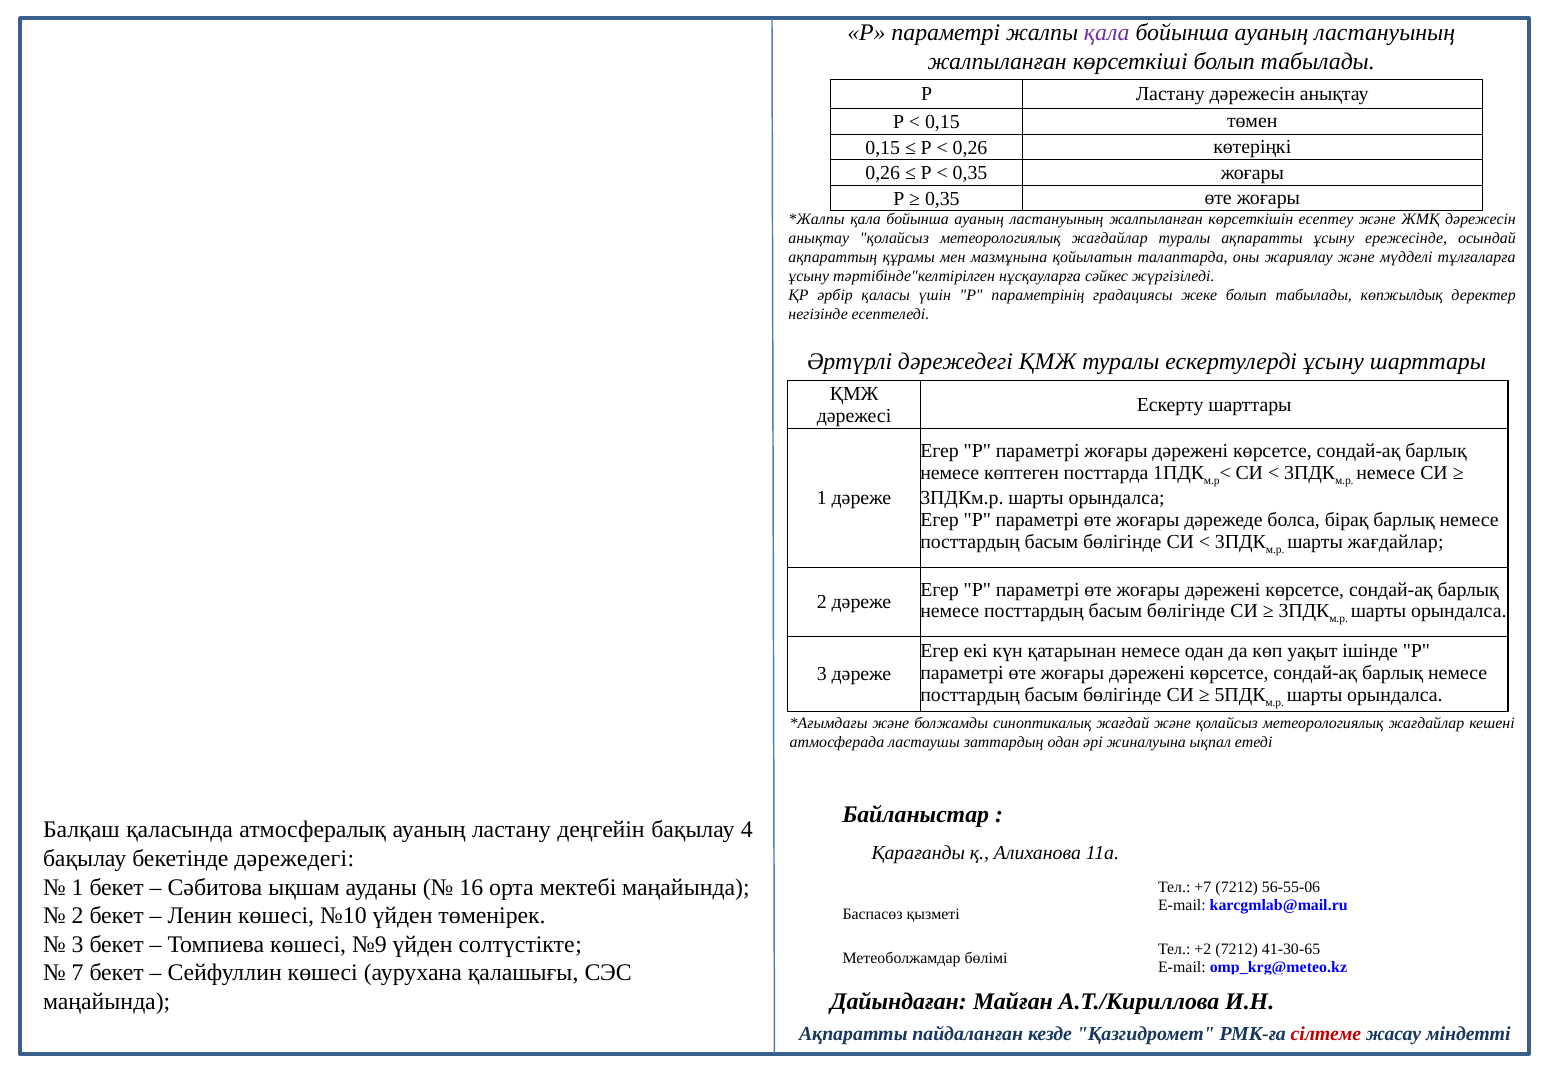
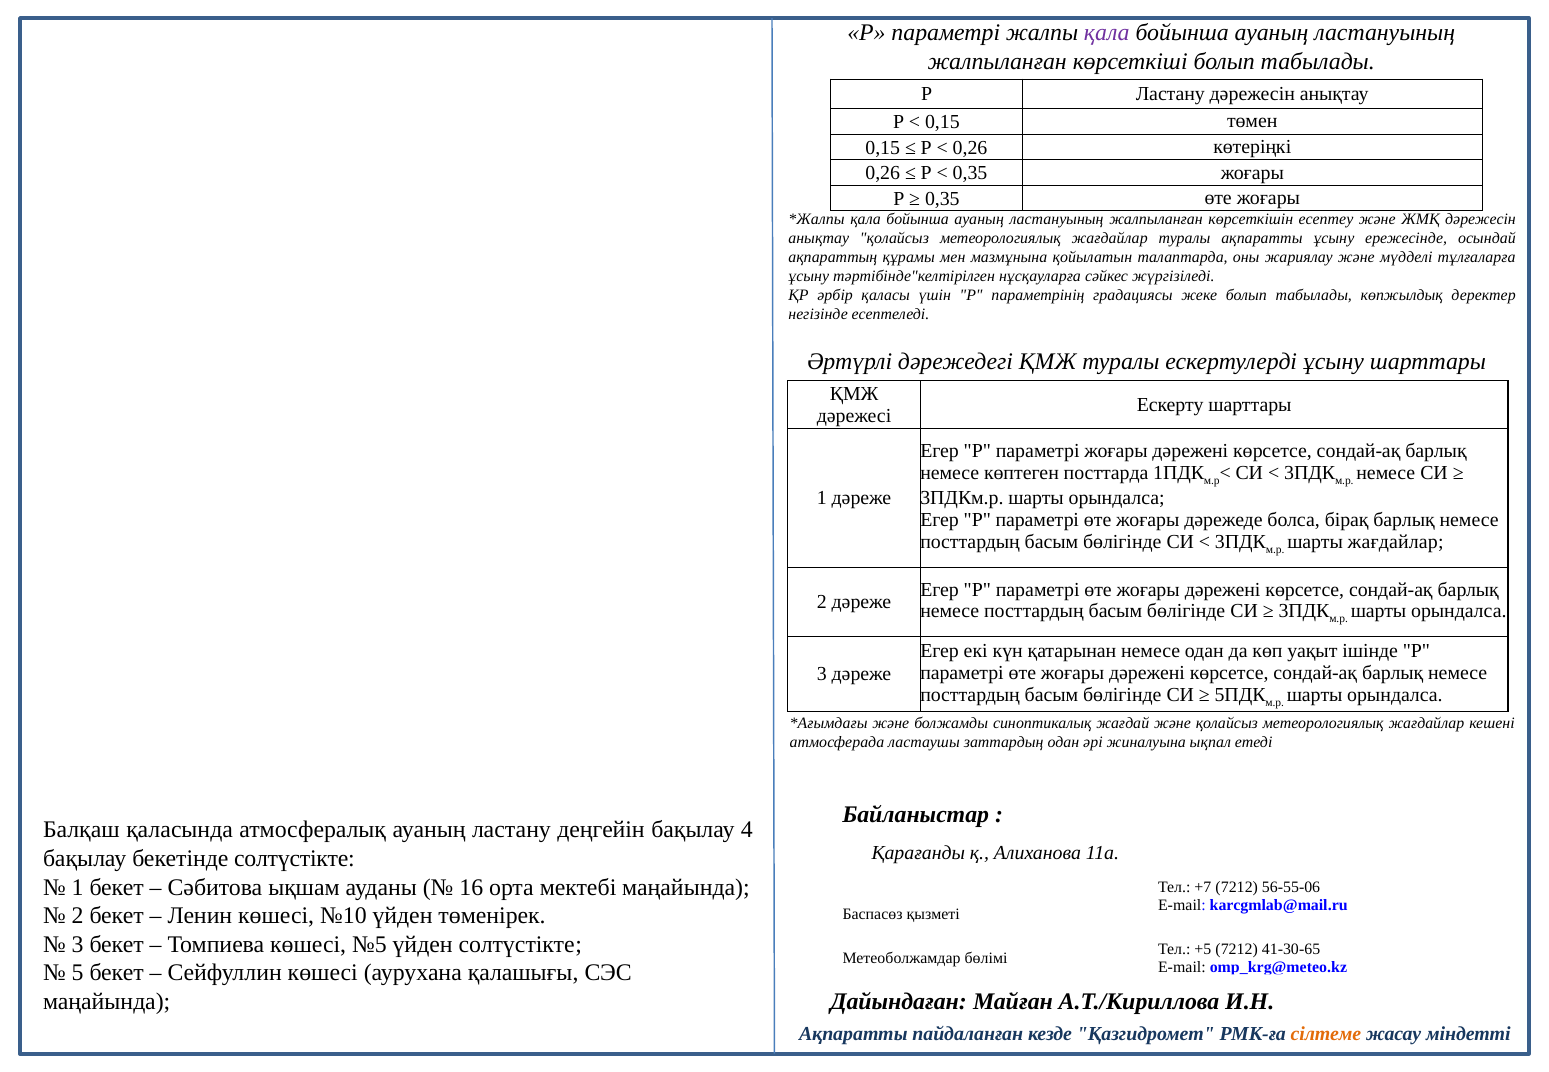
бекетінде дәрежедегі: дәрежедегі -> солтүстікте
№9: №9 -> №5
+2: +2 -> +5
7: 7 -> 5
сілтеме colour: red -> orange
